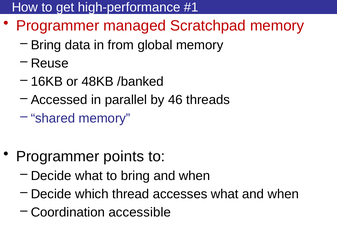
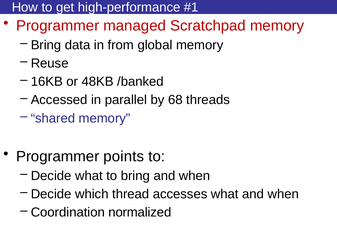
46: 46 -> 68
accessible: accessible -> normalized
